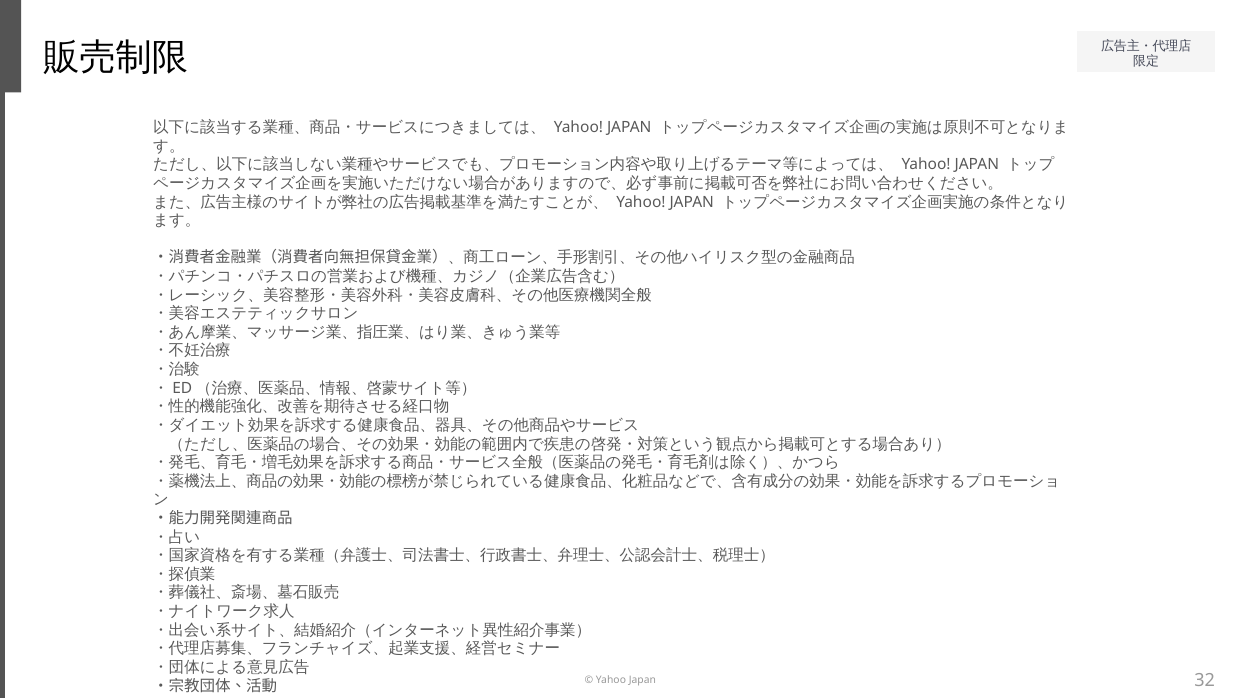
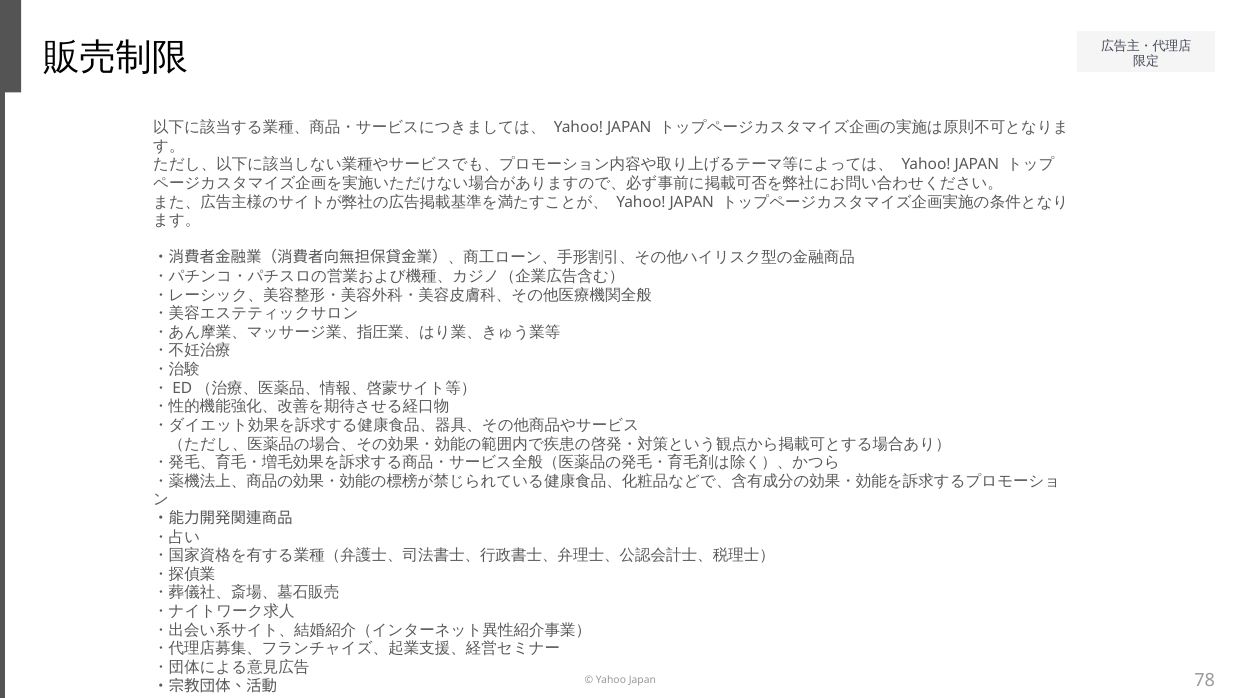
32: 32 -> 78
